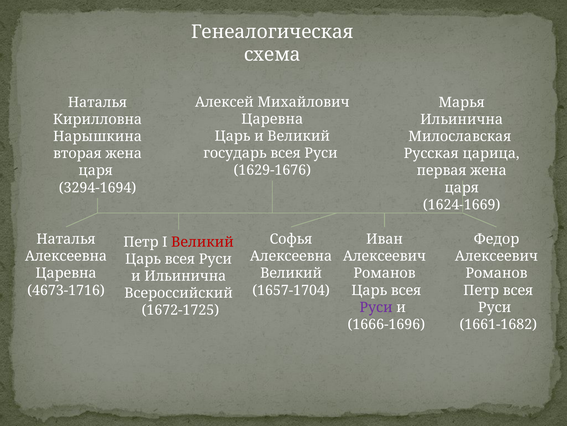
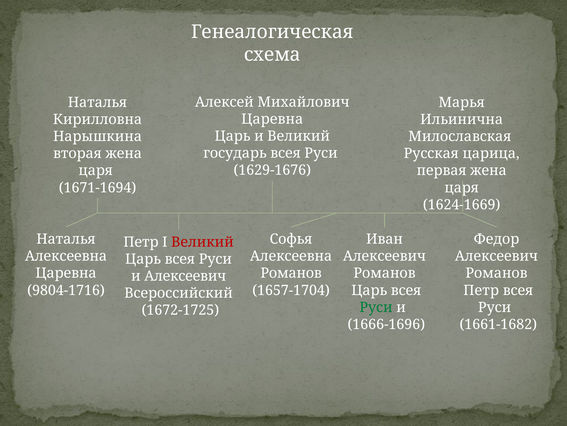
3294-1694: 3294-1694 -> 1671-1694
Великий at (291, 273): Великий -> Романов
и Ильинична: Ильинична -> Алексеевич
4673-1716: 4673-1716 -> 9804-1716
Руси at (376, 307) colour: purple -> green
